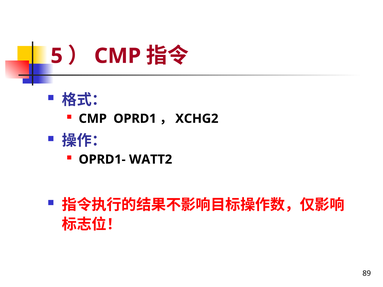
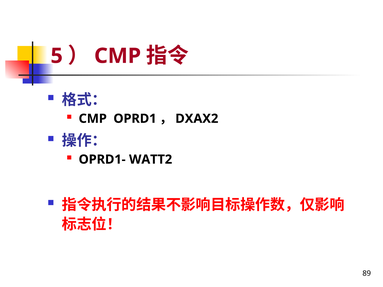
XCHG2: XCHG2 -> DXAX2
